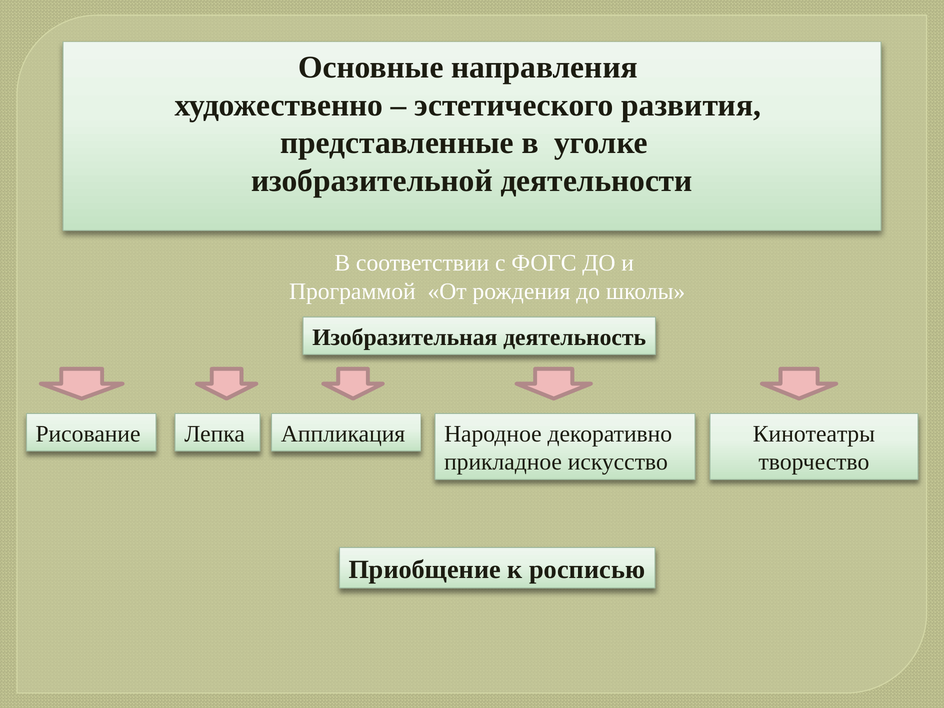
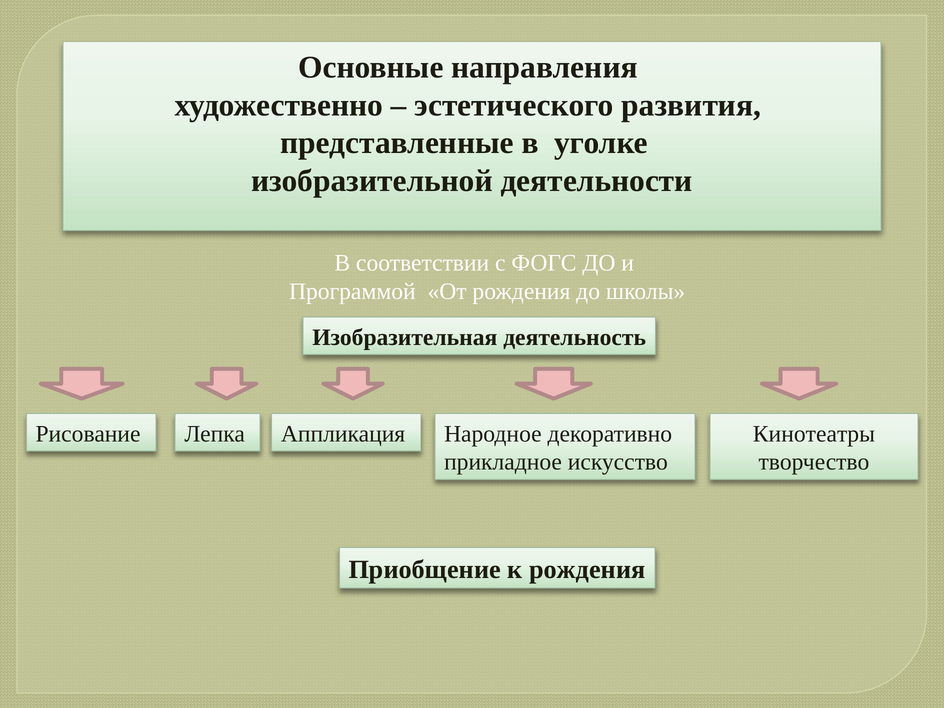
к росписью: росписью -> рождения
